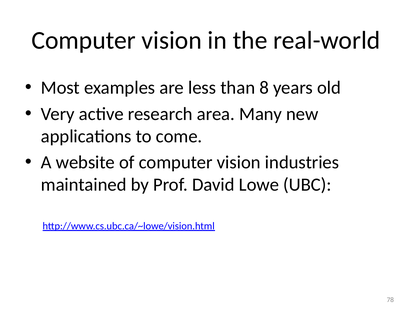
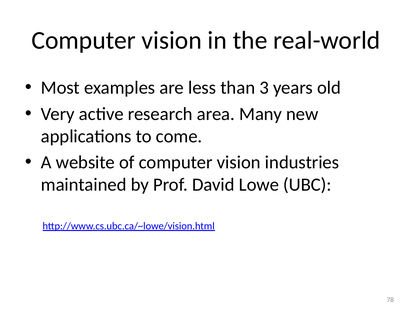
8: 8 -> 3
